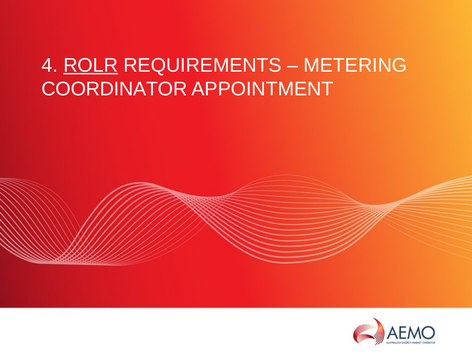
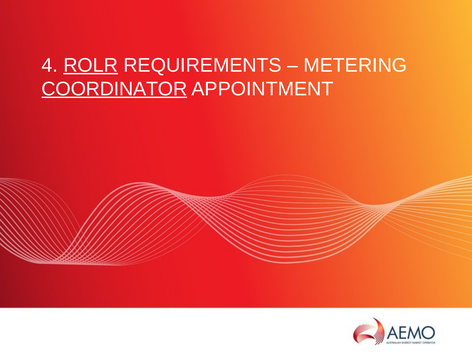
COORDINATOR underline: none -> present
